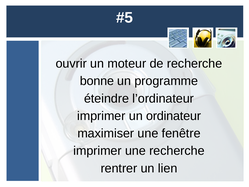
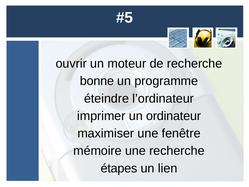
imprimer at (97, 151): imprimer -> mémoire
rentrer: rentrer -> étapes
